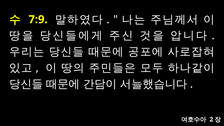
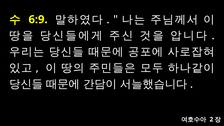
7:9: 7:9 -> 6:9
